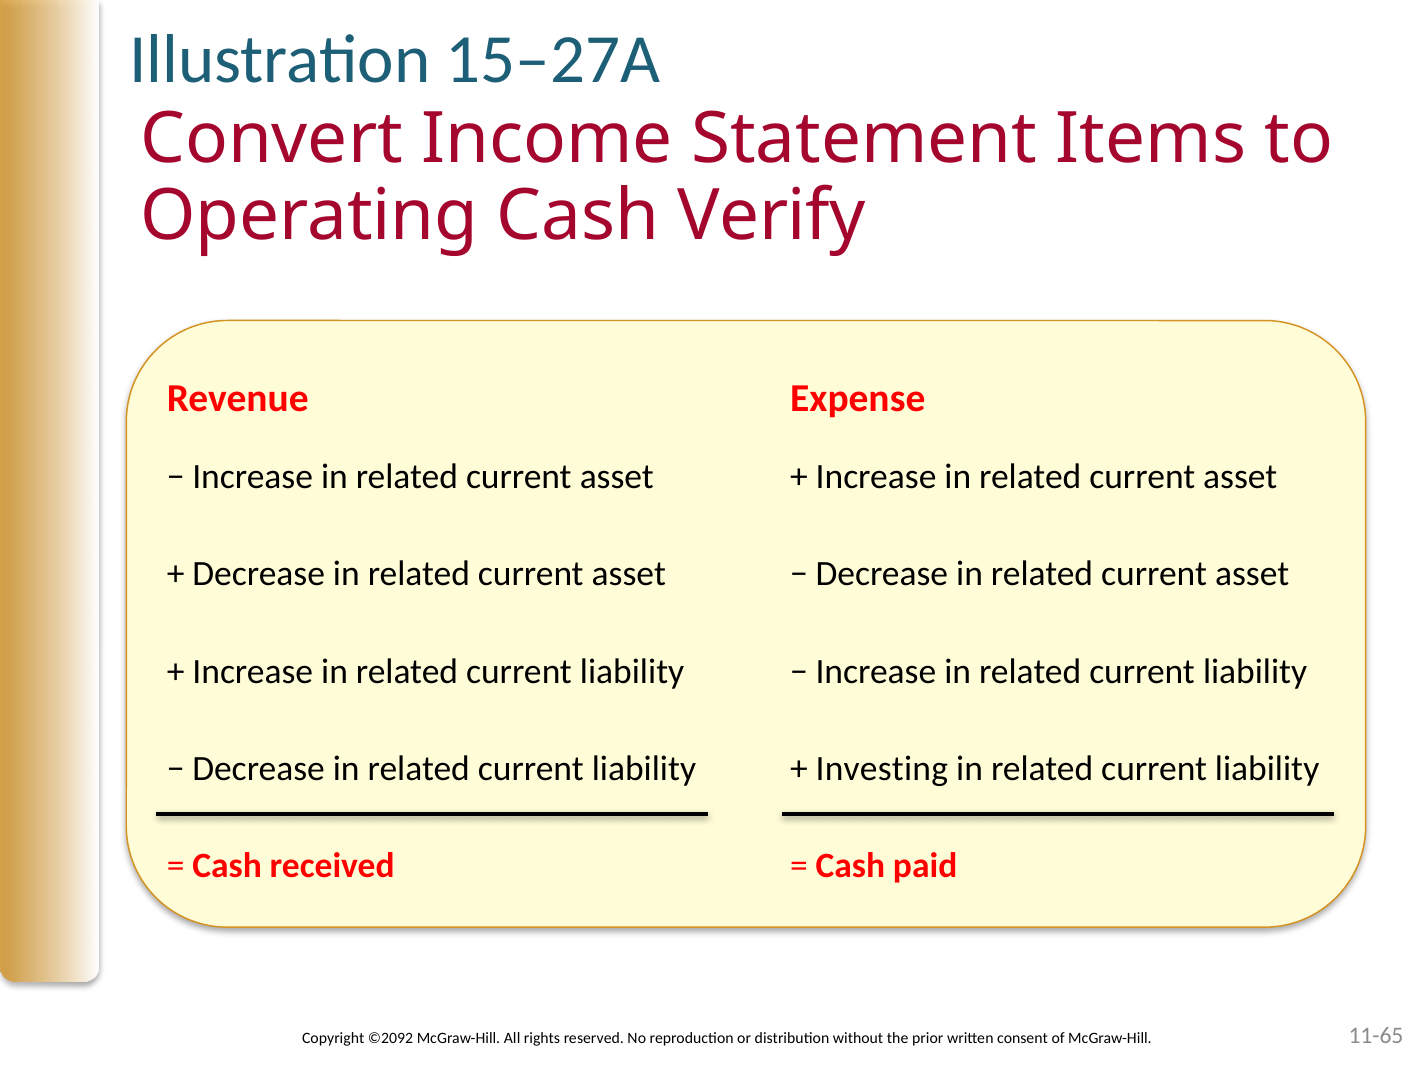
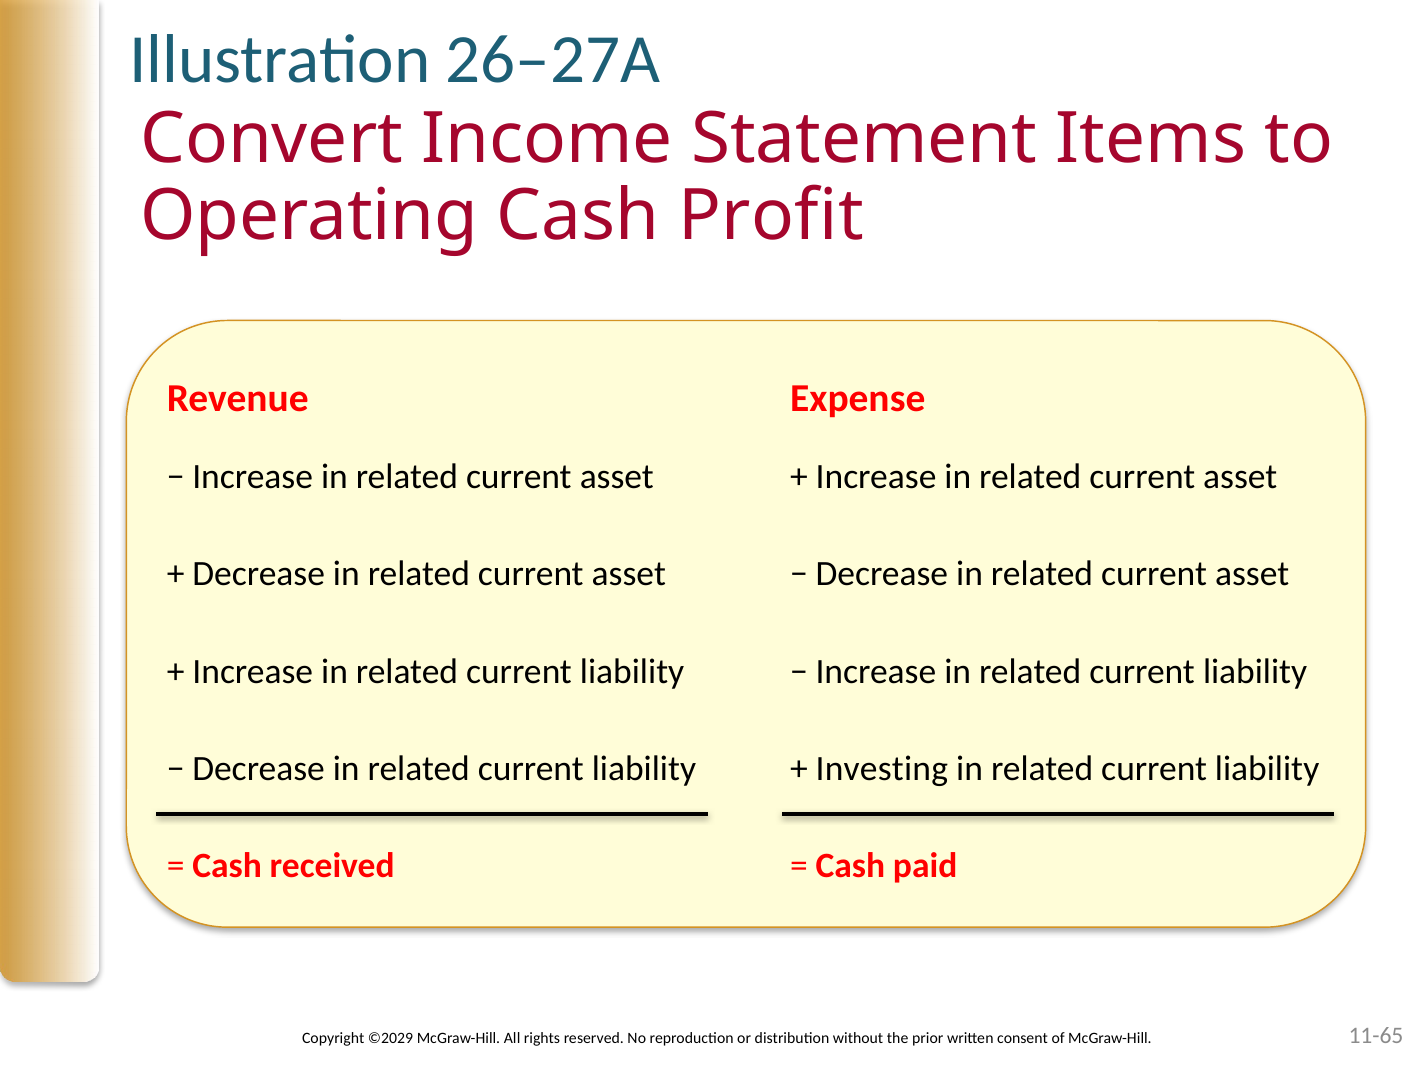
15–27A: 15–27A -> 26–27A
Verify: Verify -> Profit
©2092: ©2092 -> ©2029
